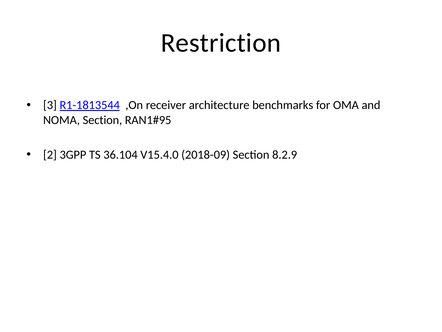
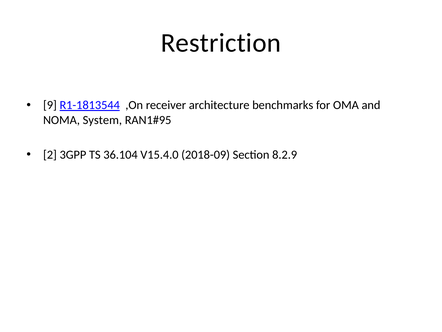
3: 3 -> 9
NOMA Section: Section -> System
